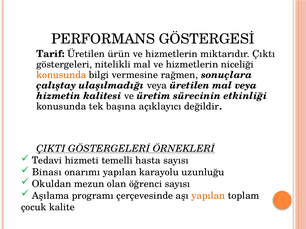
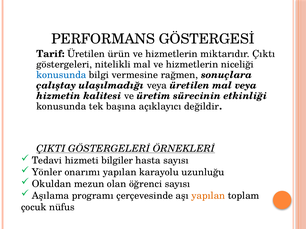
konusunda at (61, 75) colour: orange -> blue
temelli: temelli -> bilgiler
Binası: Binası -> Yönler
kalite: kalite -> nüfus
